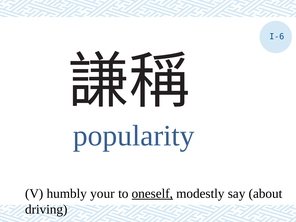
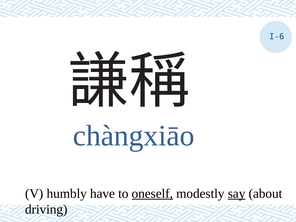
popularity: popularity -> chàngxiāo
your: your -> have
say underline: none -> present
